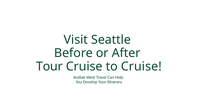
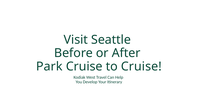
Tour: Tour -> Park
